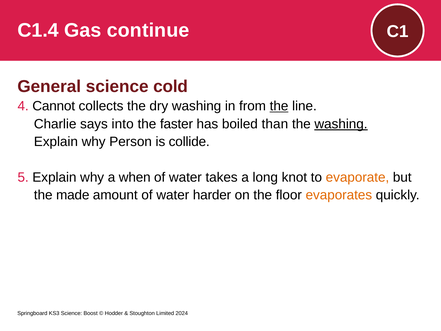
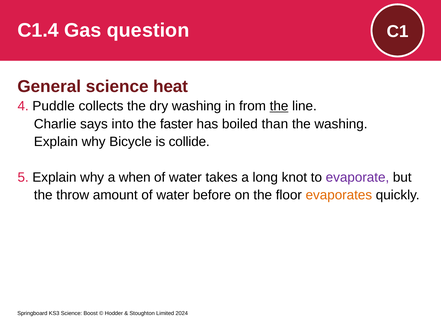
continue: continue -> question
cold: cold -> heat
Cannot: Cannot -> Puddle
washing at (341, 124) underline: present -> none
Person: Person -> Bicycle
evaporate colour: orange -> purple
made: made -> throw
harder: harder -> before
